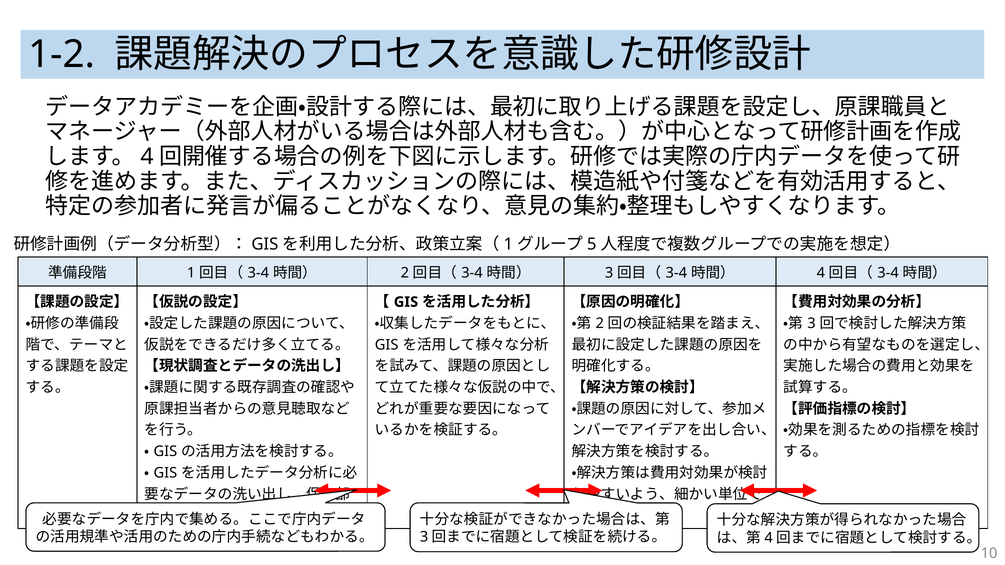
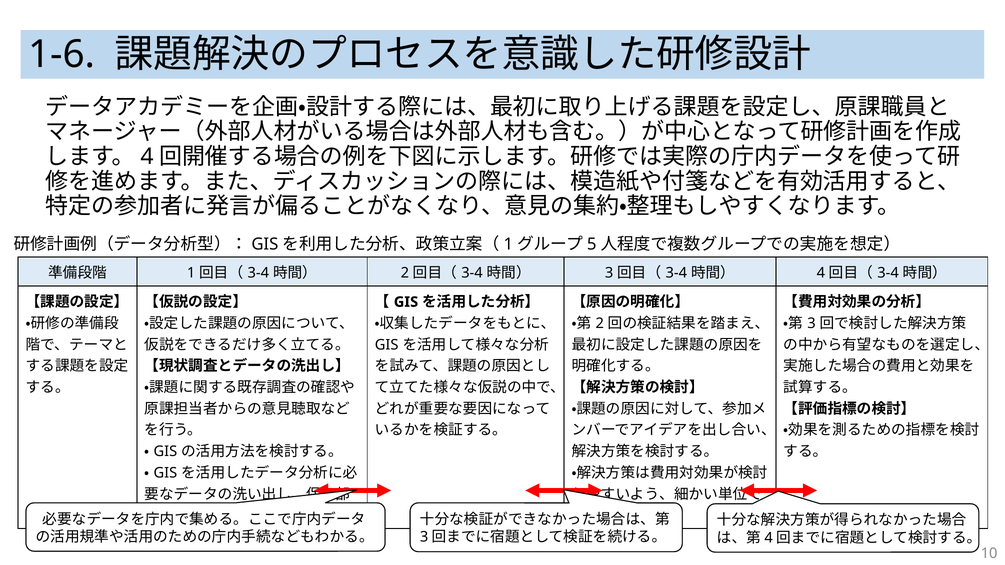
1-2: 1-2 -> 1-6
